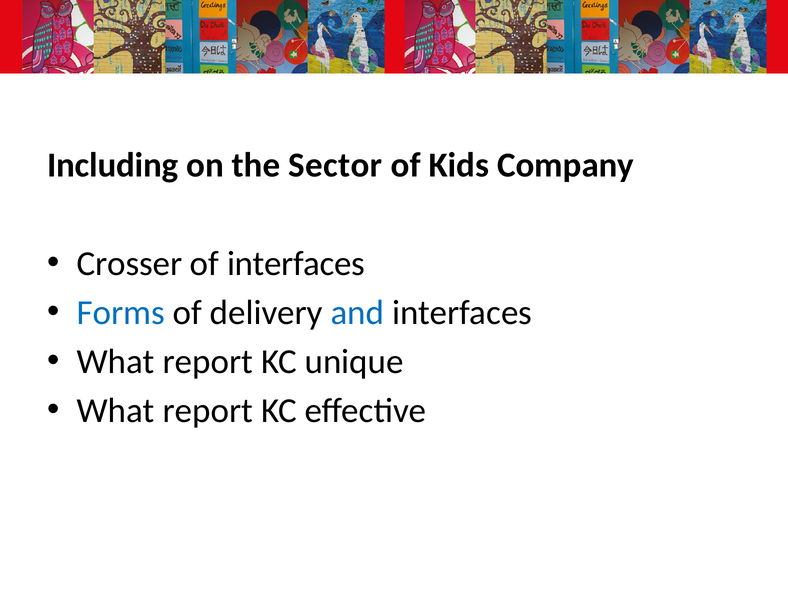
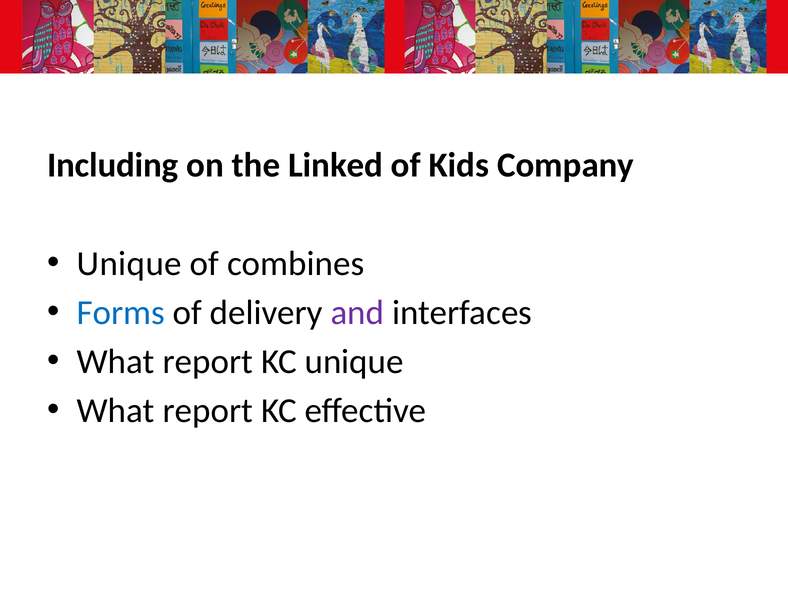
Sector: Sector -> Linked
Crosser at (130, 263): Crosser -> Unique
of interfaces: interfaces -> combines
and colour: blue -> purple
